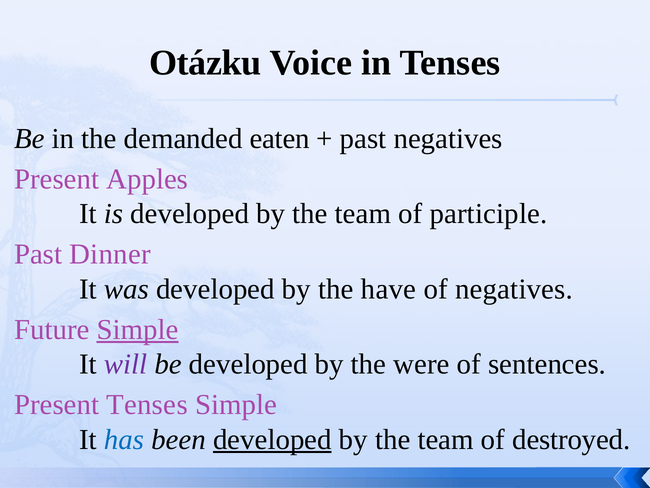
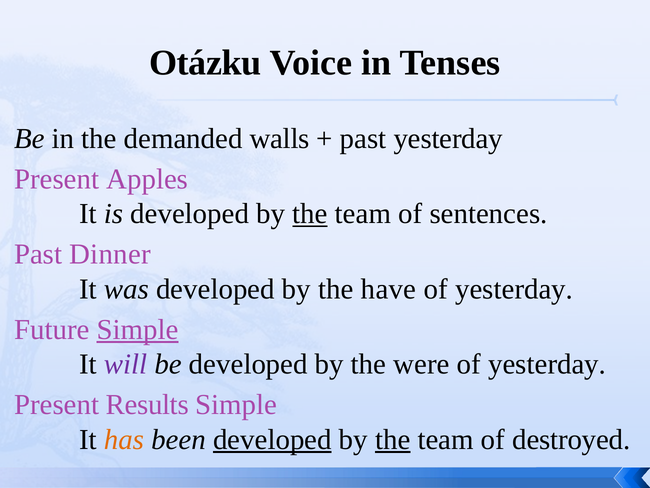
eaten: eaten -> walls
past negatives: negatives -> yesterday
the at (310, 214) underline: none -> present
participle: participle -> sentences
negatives at (514, 289): negatives -> yesterday
sentences at (547, 364): sentences -> yesterday
Present Tenses: Tenses -> Results
has colour: blue -> orange
the at (393, 439) underline: none -> present
